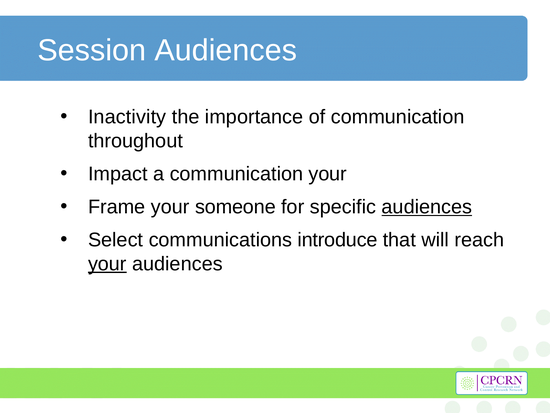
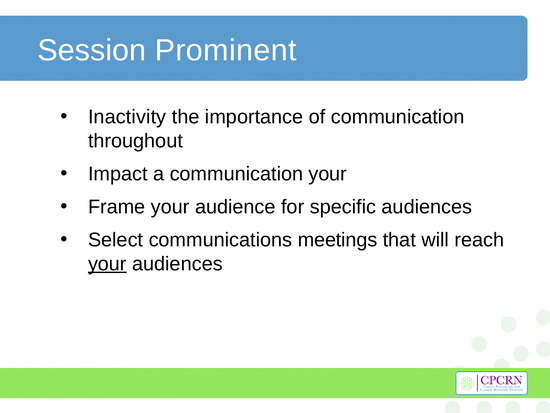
Session Audiences: Audiences -> Prominent
someone: someone -> audience
audiences at (427, 207) underline: present -> none
introduce: introduce -> meetings
